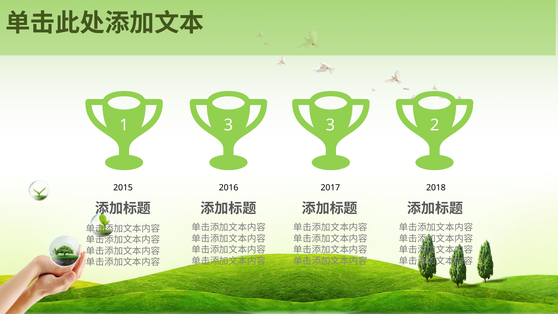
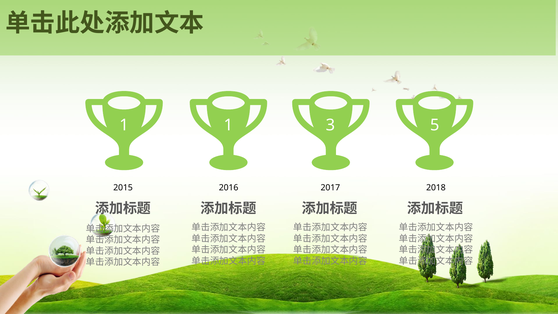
1 3: 3 -> 1
2: 2 -> 5
